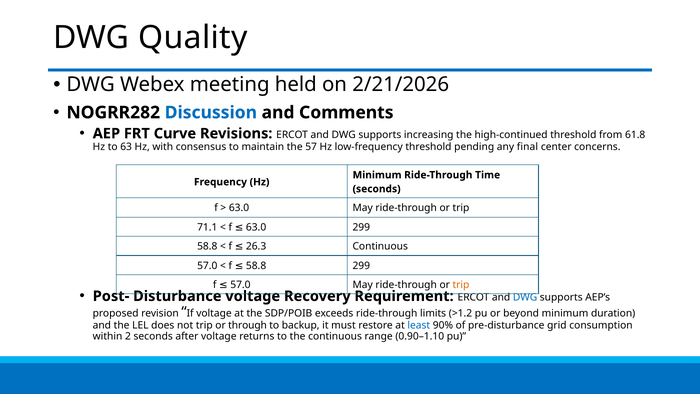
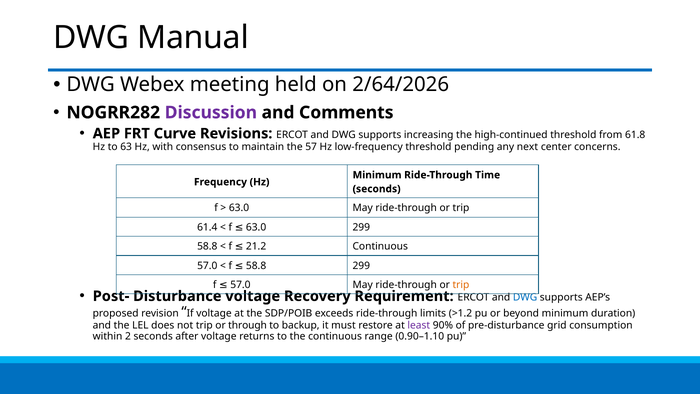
Quality: Quality -> Manual
2/21/2026: 2/21/2026 -> 2/64/2026
Discussion colour: blue -> purple
final: final -> next
71.1: 71.1 -> 61.4
26.3: 26.3 -> 21.2
least colour: blue -> purple
